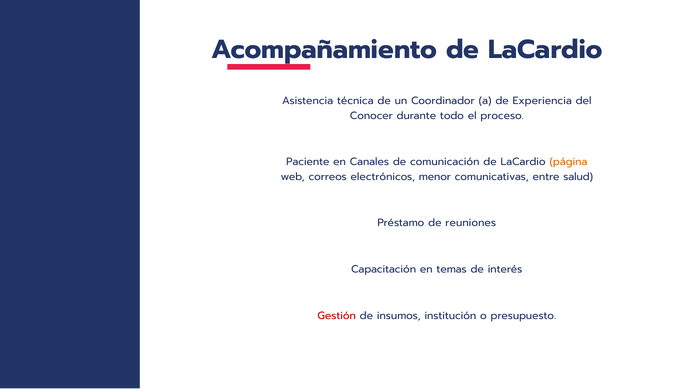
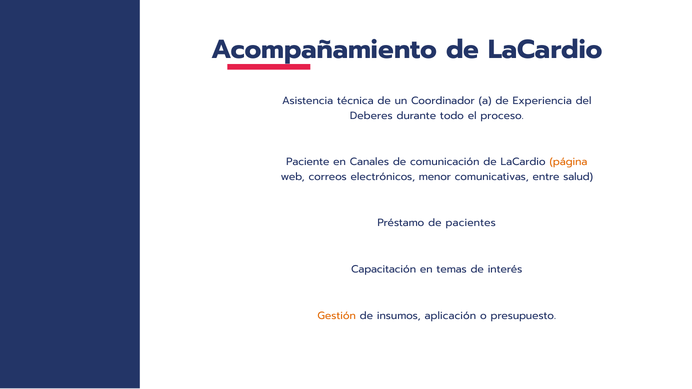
Conocer: Conocer -> Deberes
reuniones: reuniones -> pacientes
Gestión colour: red -> orange
institución: institución -> aplicación
